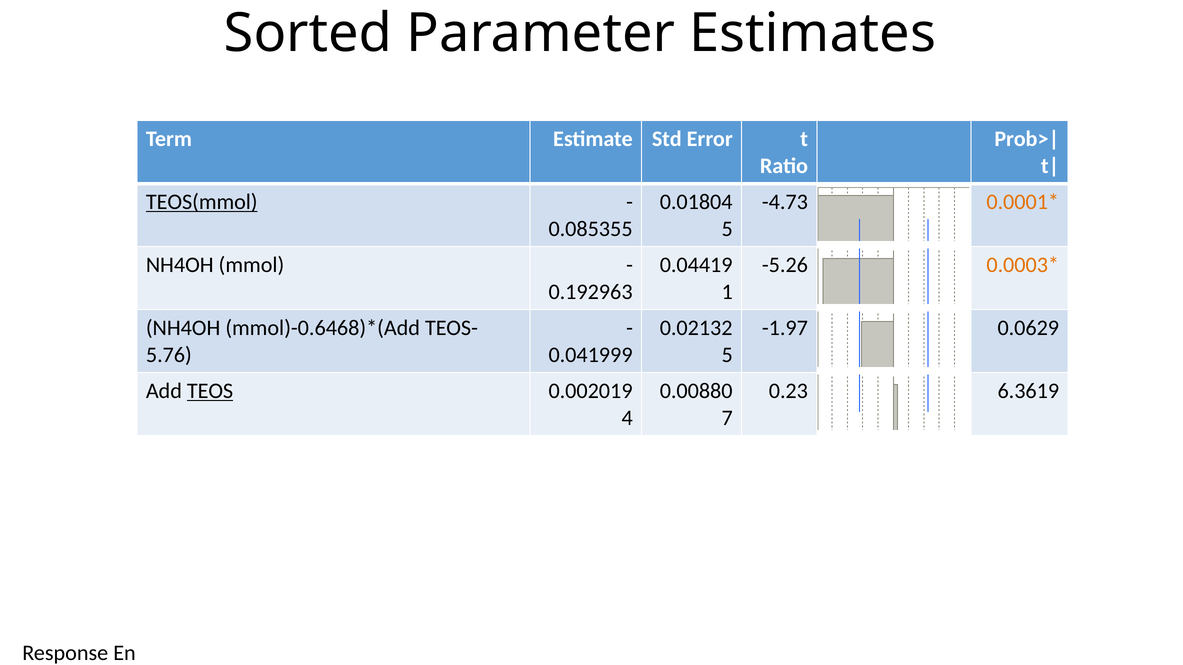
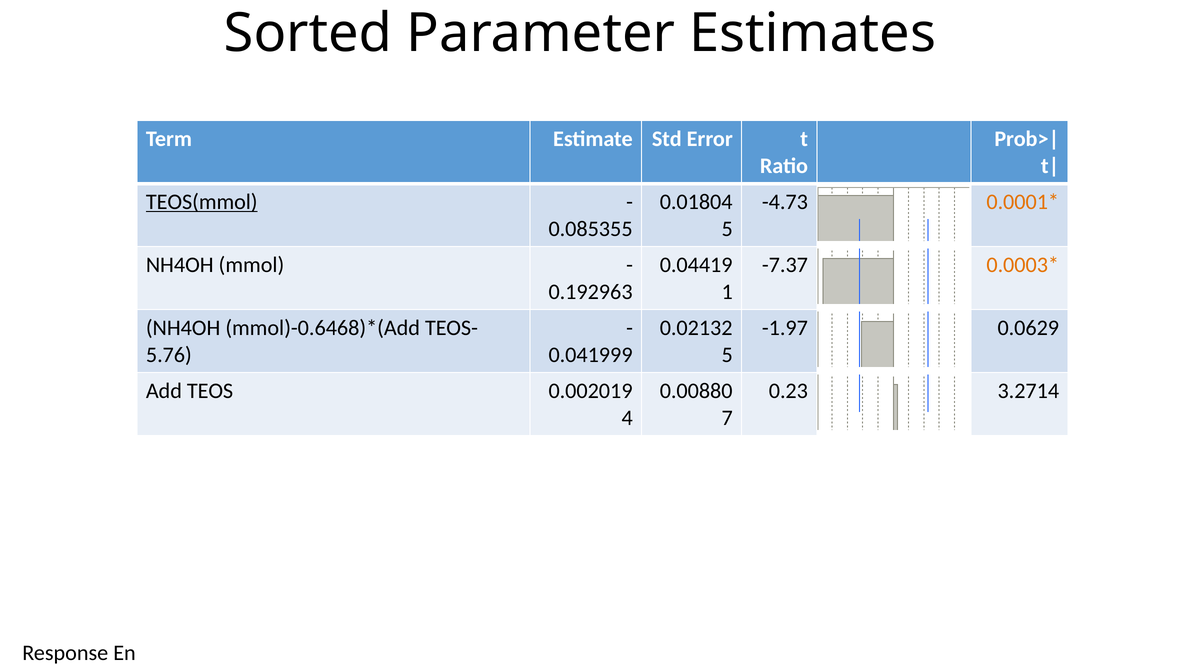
-5.26: -5.26 -> -7.37
TEOS underline: present -> none
6.3619: 6.3619 -> 3.2714
